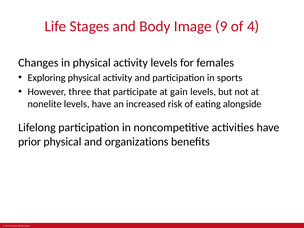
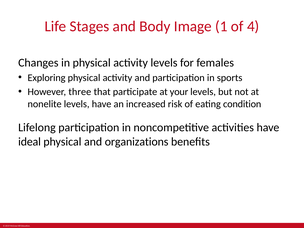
9: 9 -> 1
gain: gain -> your
alongside: alongside -> condition
prior: prior -> ideal
